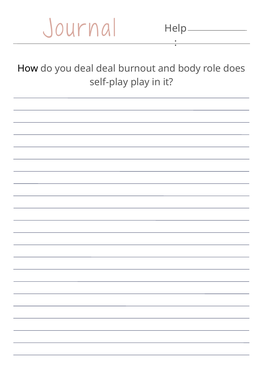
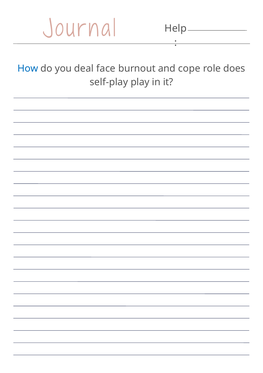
How colour: black -> blue
deal deal: deal -> face
body: body -> cope
